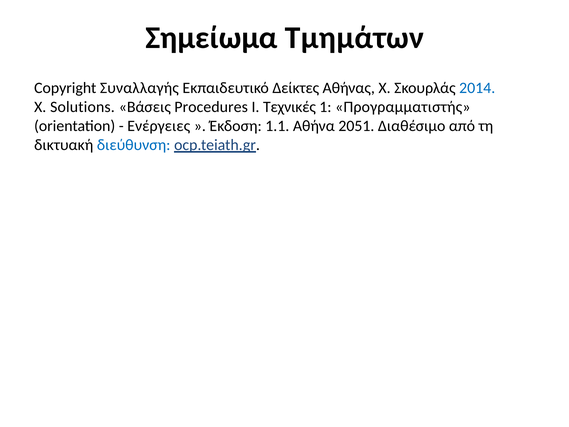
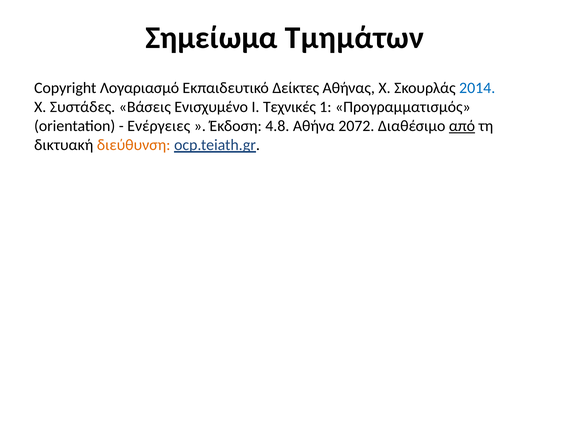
Συναλλαγής: Συναλλαγής -> Λογαριασμό
Solutions: Solutions -> Συστάδες
Procedures: Procedures -> Ενισχυμένο
Προγραμματιστής: Προγραμματιστής -> Προγραμματισμός
1.1: 1.1 -> 4.8
2051: 2051 -> 2072
από underline: none -> present
διεύθυνση colour: blue -> orange
